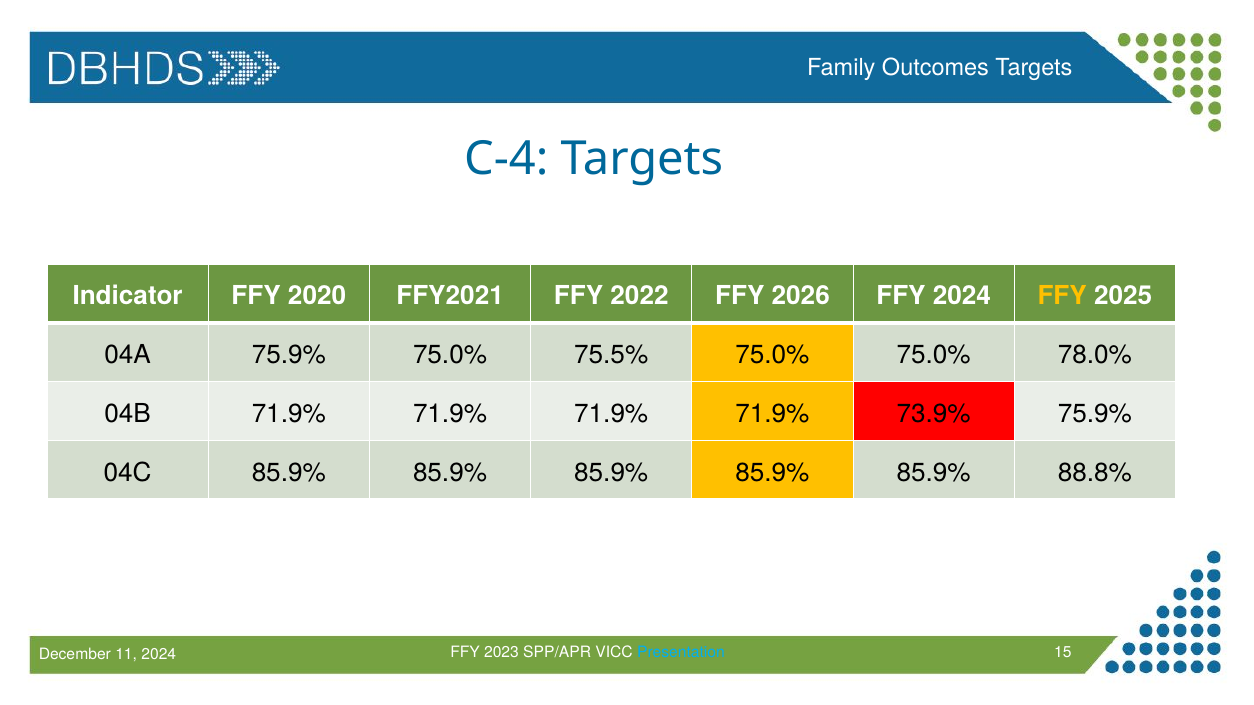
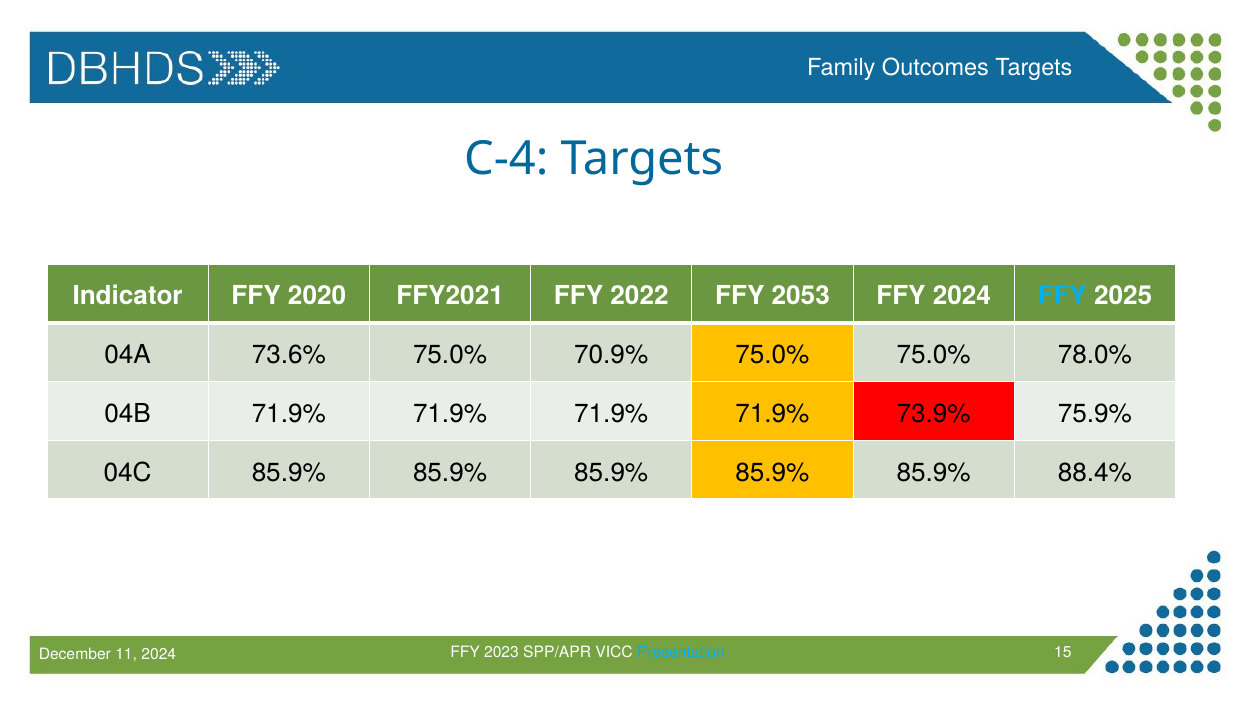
2026: 2026 -> 2053
FFY at (1062, 296) colour: yellow -> light blue
04A 75.9%: 75.9% -> 73.6%
75.5%: 75.5% -> 70.9%
88.8%: 88.8% -> 88.4%
